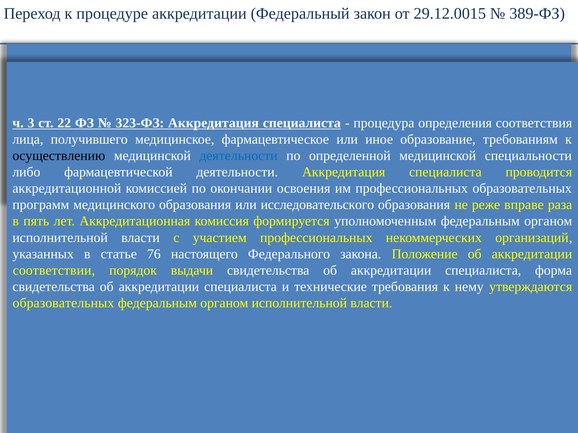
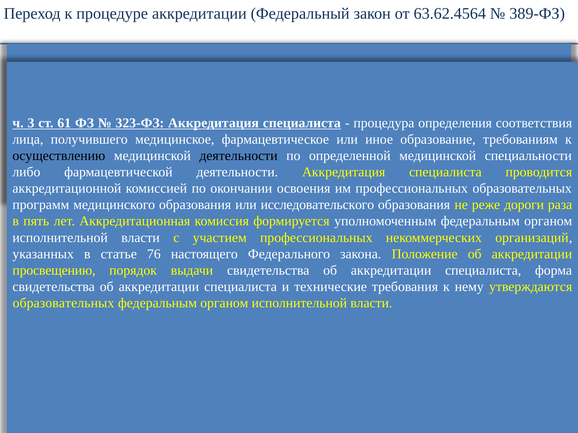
29.12.0015: 29.12.0015 -> 63.62.4564
22: 22 -> 61
деятельности at (239, 156) colour: blue -> black
вправе: вправе -> дороги
соответствии: соответствии -> просвещению
